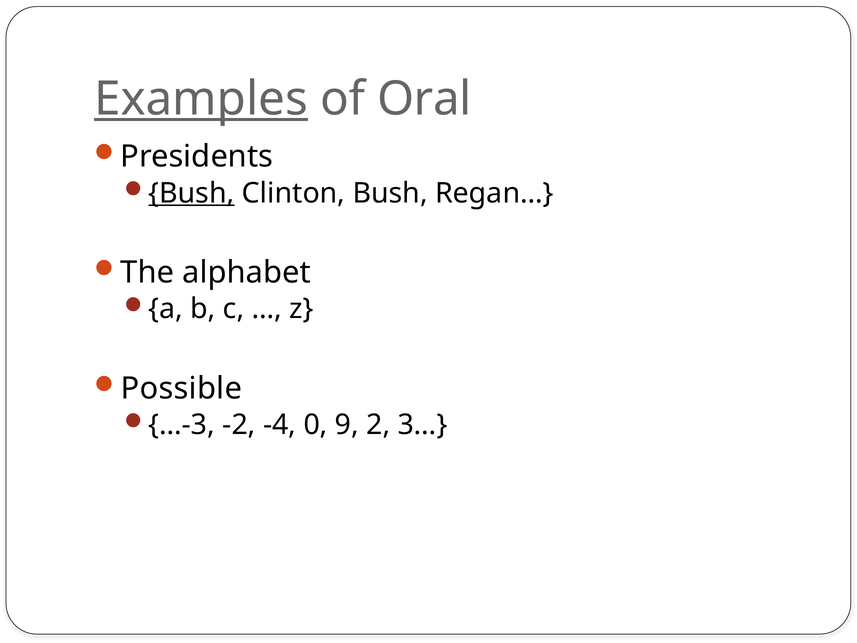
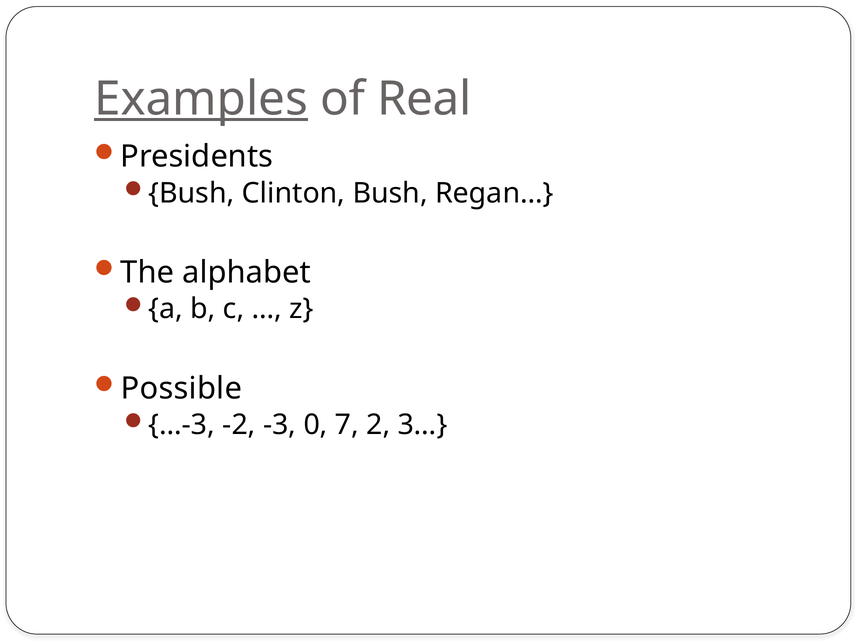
Oral: Oral -> Real
Bush at (191, 193) underline: present -> none
-4: -4 -> -3
9: 9 -> 7
